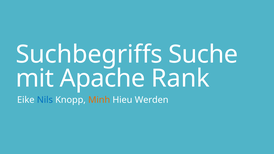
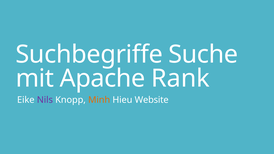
Suchbegriffs: Suchbegriffs -> Suchbegriffe
Nils colour: blue -> purple
Werden: Werden -> Website
